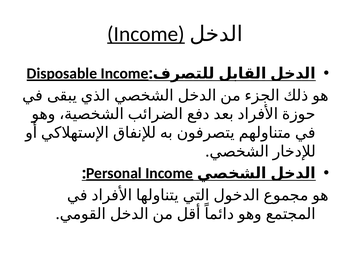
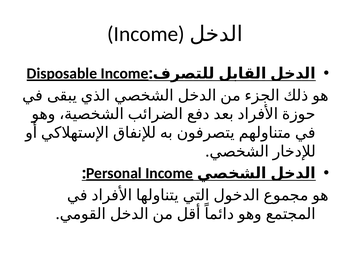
Income at (146, 34) underline: present -> none
